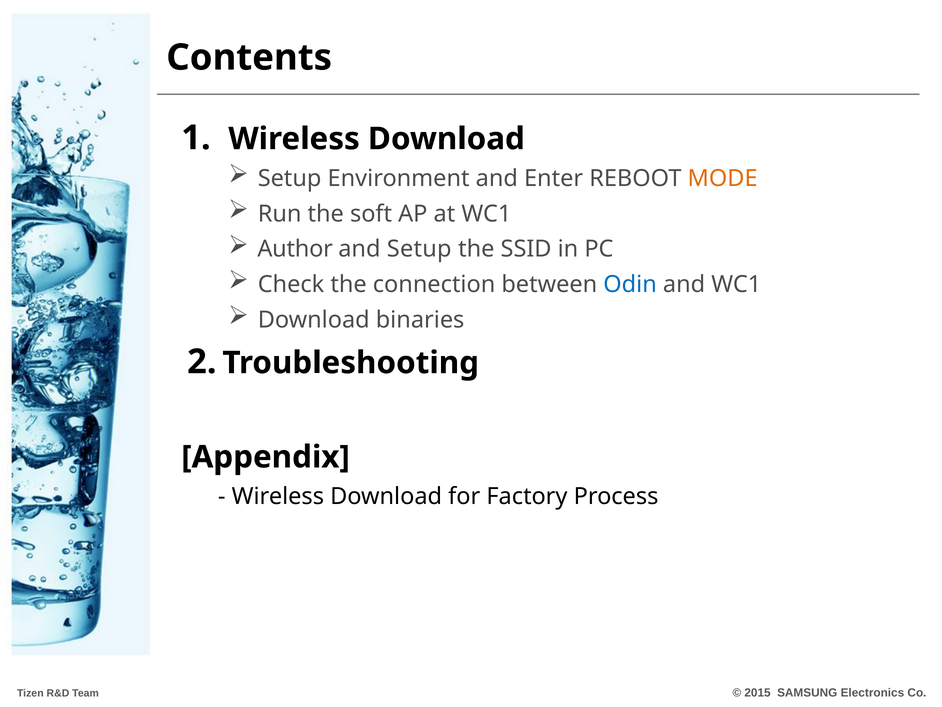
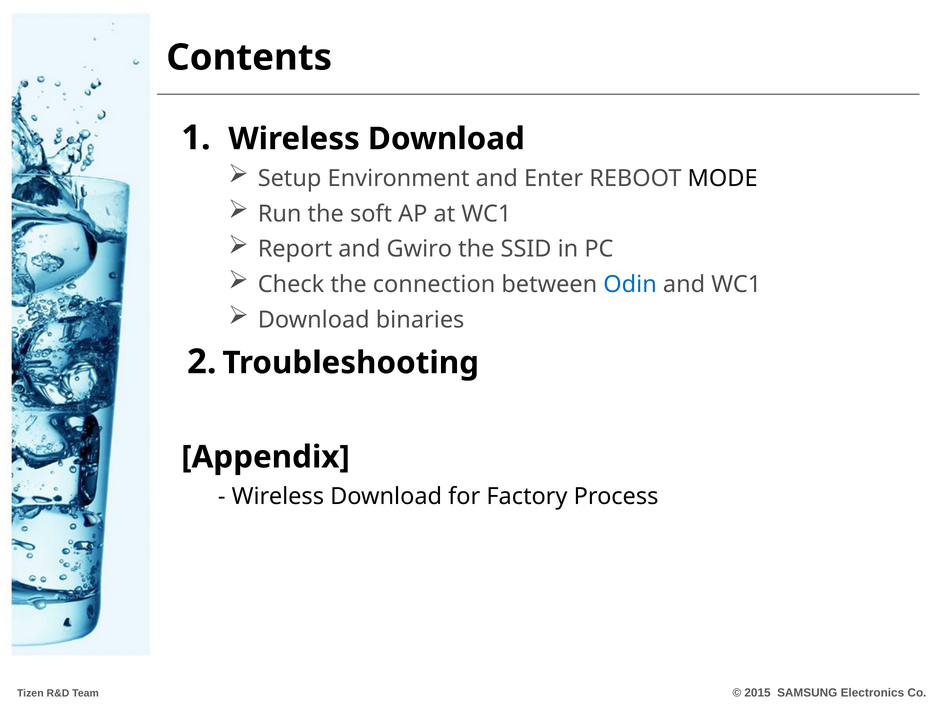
MODE colour: orange -> black
Author: Author -> Report
and Setup: Setup -> Gwiro
